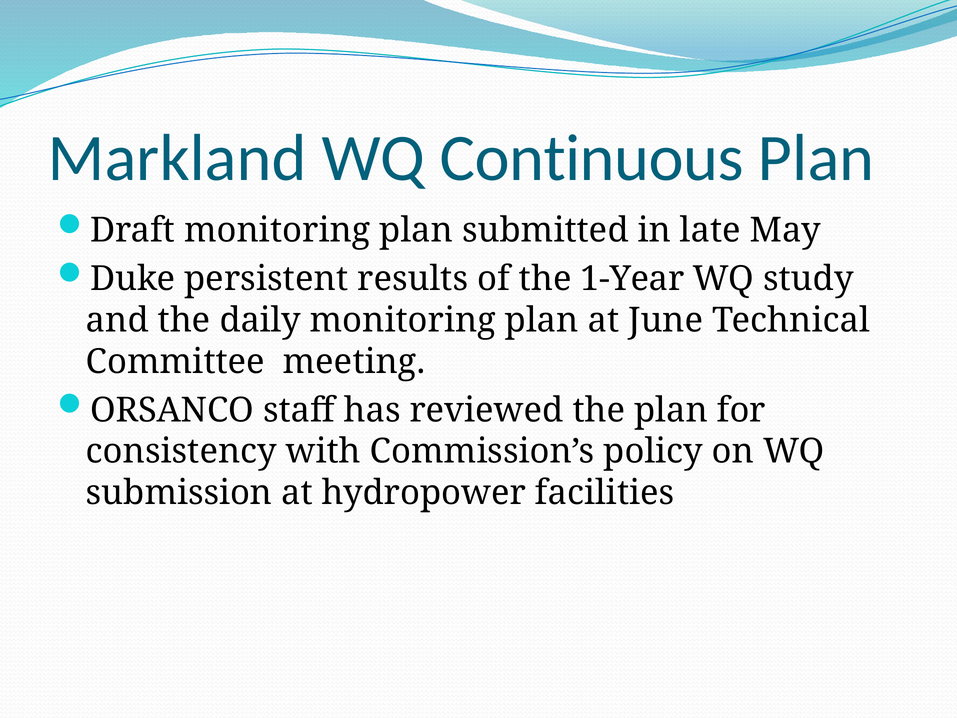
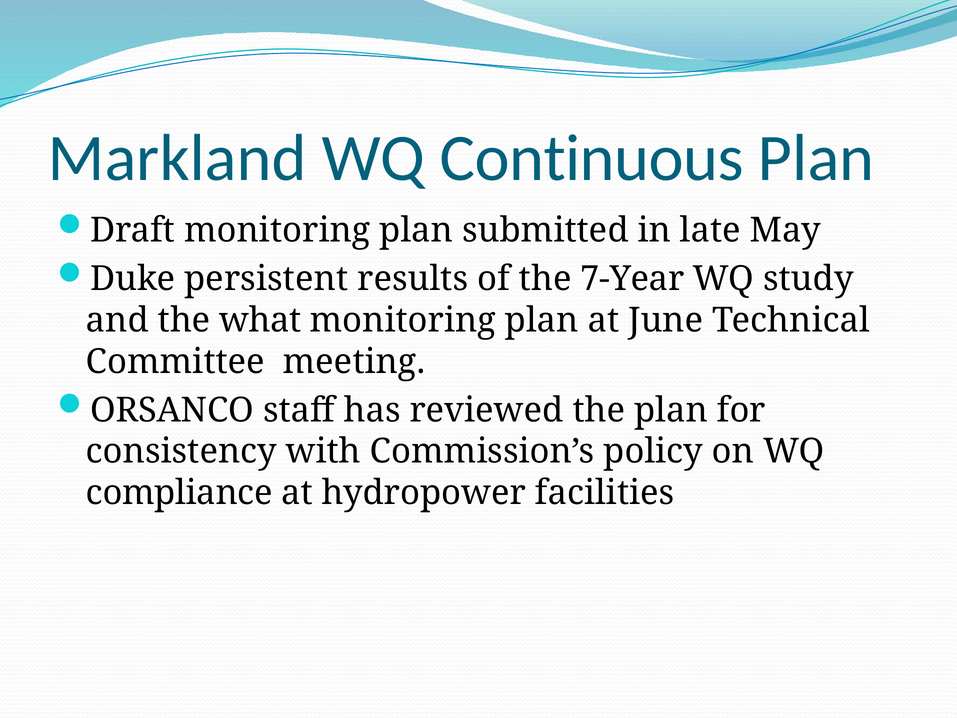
1-Year: 1-Year -> 7-Year
daily: daily -> what
submission: submission -> compliance
